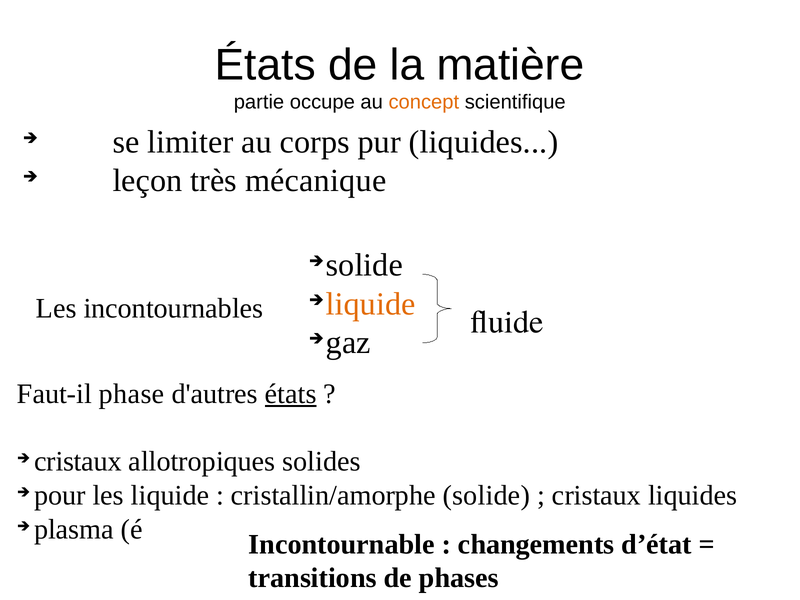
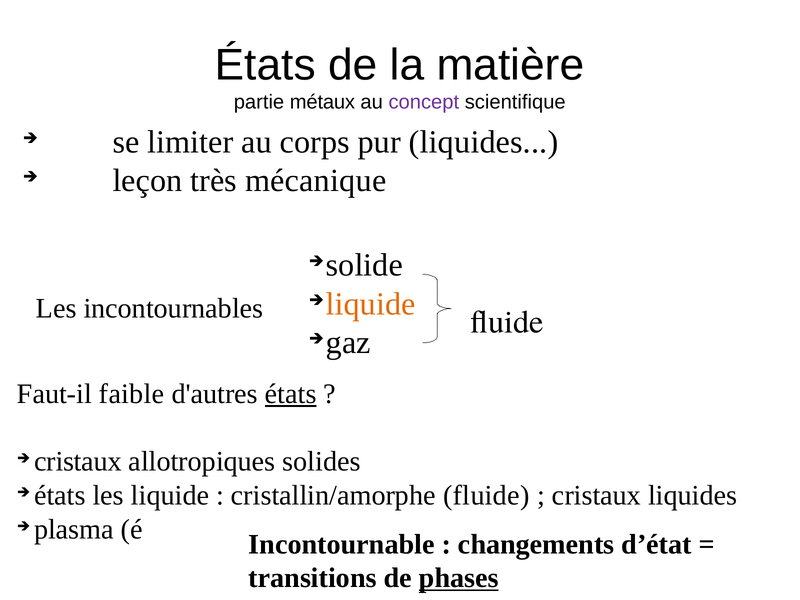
occupe: occupe -> métaux
concept colour: orange -> purple
phase: phase -> faible
pour at (60, 496): pour -> états
cristallin/amorphe solide: solide -> fluide
phases underline: none -> present
